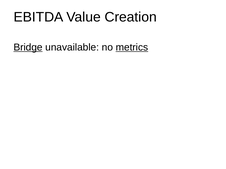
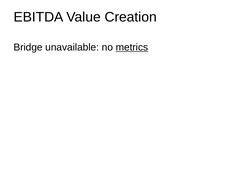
Bridge underline: present -> none
